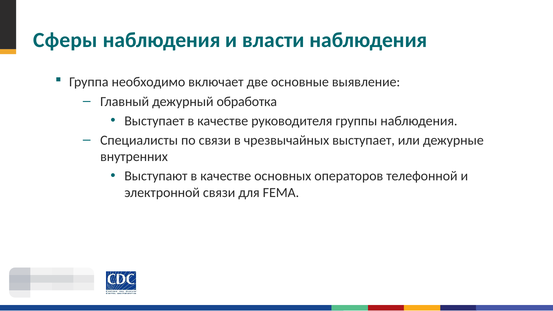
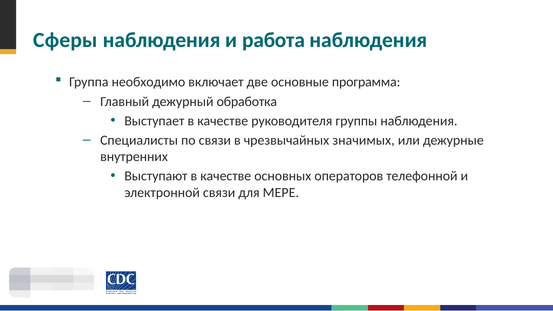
власти: власти -> работа
выявление: выявление -> программа
чрезвычайных выступает: выступает -> значимых
FEMA: FEMA -> МЕРЕ
